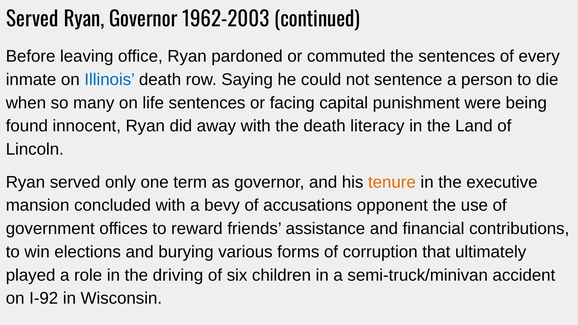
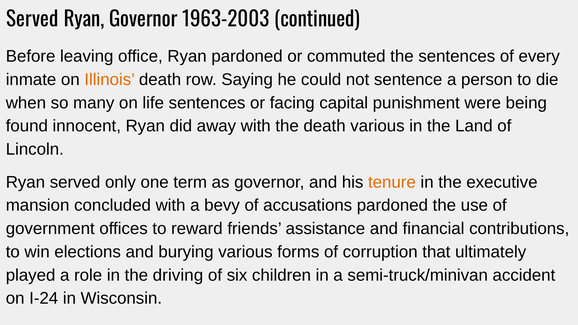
1962-2003: 1962-2003 -> 1963-2003
Illinois colour: blue -> orange
death literacy: literacy -> various
accusations opponent: opponent -> pardoned
I-92: I-92 -> I-24
